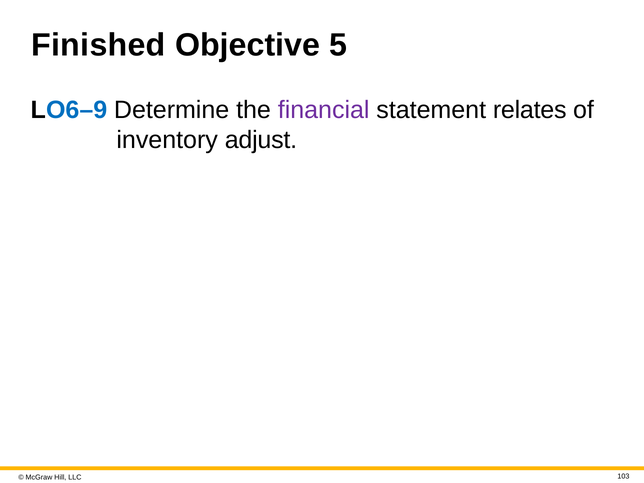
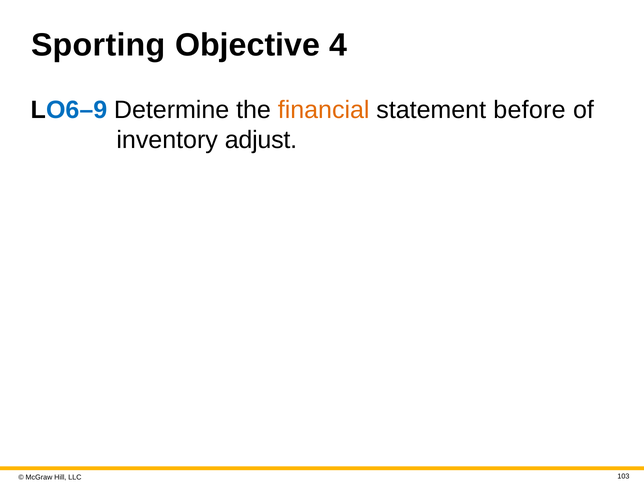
Finished: Finished -> Sporting
5: 5 -> 4
financial colour: purple -> orange
relates: relates -> before
